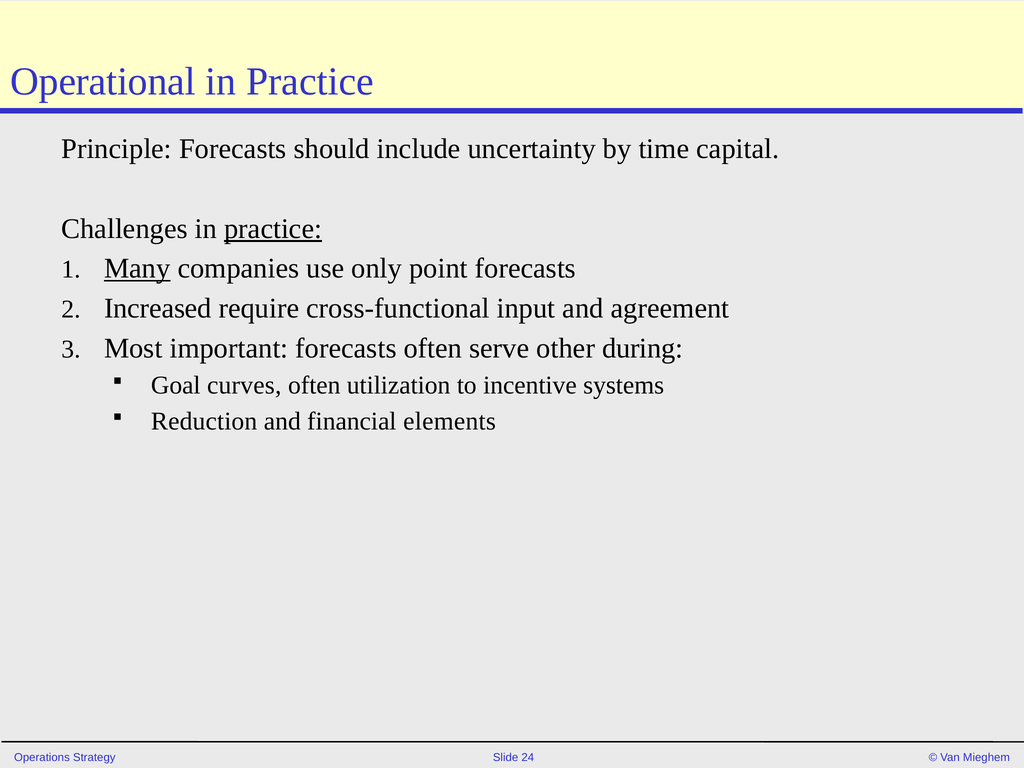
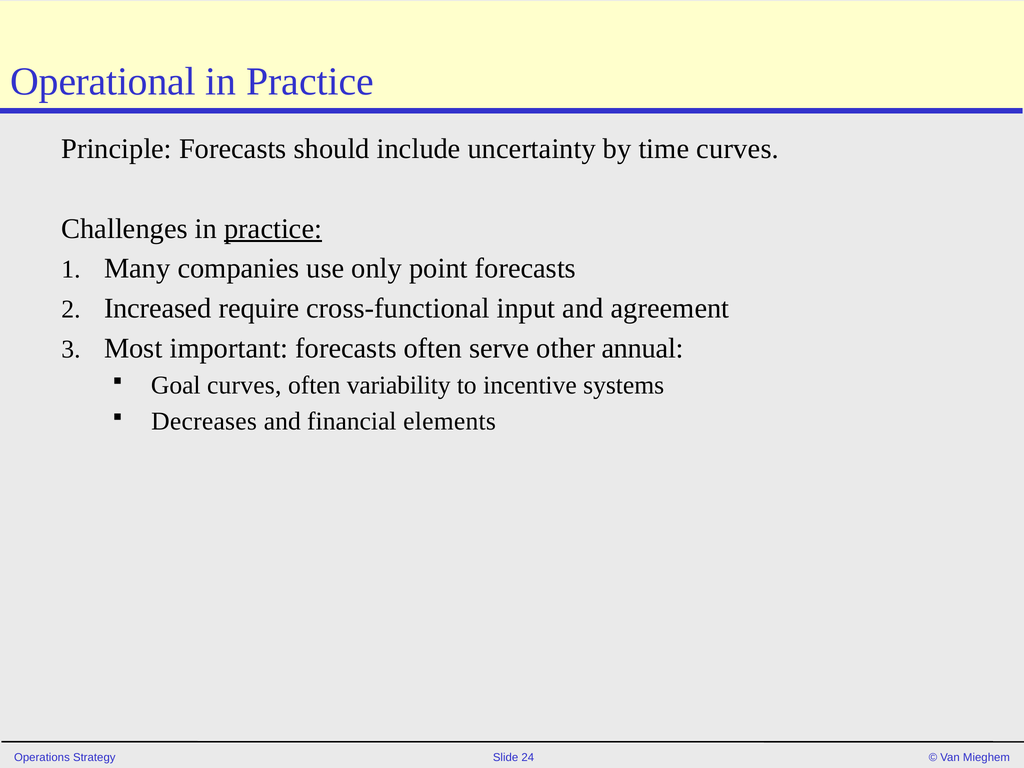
time capital: capital -> curves
Many underline: present -> none
during: during -> annual
utilization: utilization -> variability
Reduction: Reduction -> Decreases
